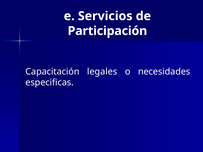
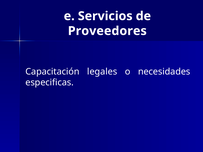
Participación: Participación -> Proveedores
